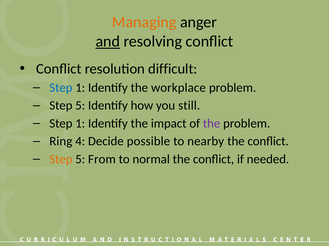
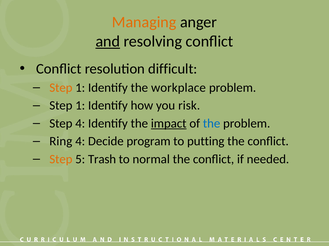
Step at (61, 88) colour: blue -> orange
5 at (80, 106): 5 -> 1
still: still -> risk
1 at (80, 124): 1 -> 4
impact underline: none -> present
the at (212, 124) colour: purple -> blue
possible: possible -> program
nearby: nearby -> putting
From: From -> Trash
